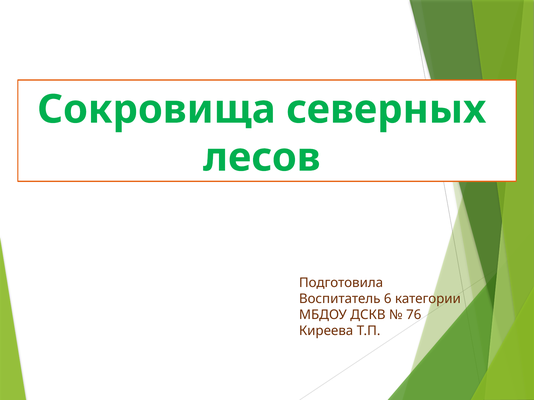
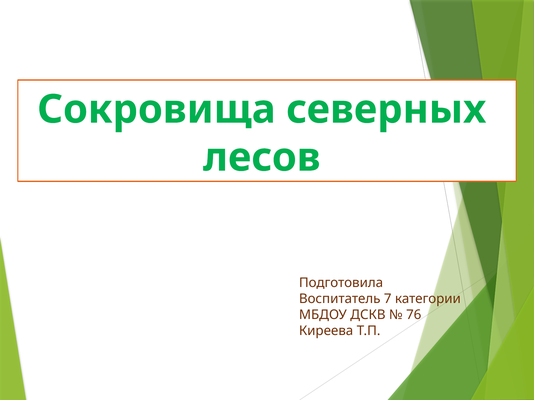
6: 6 -> 7
